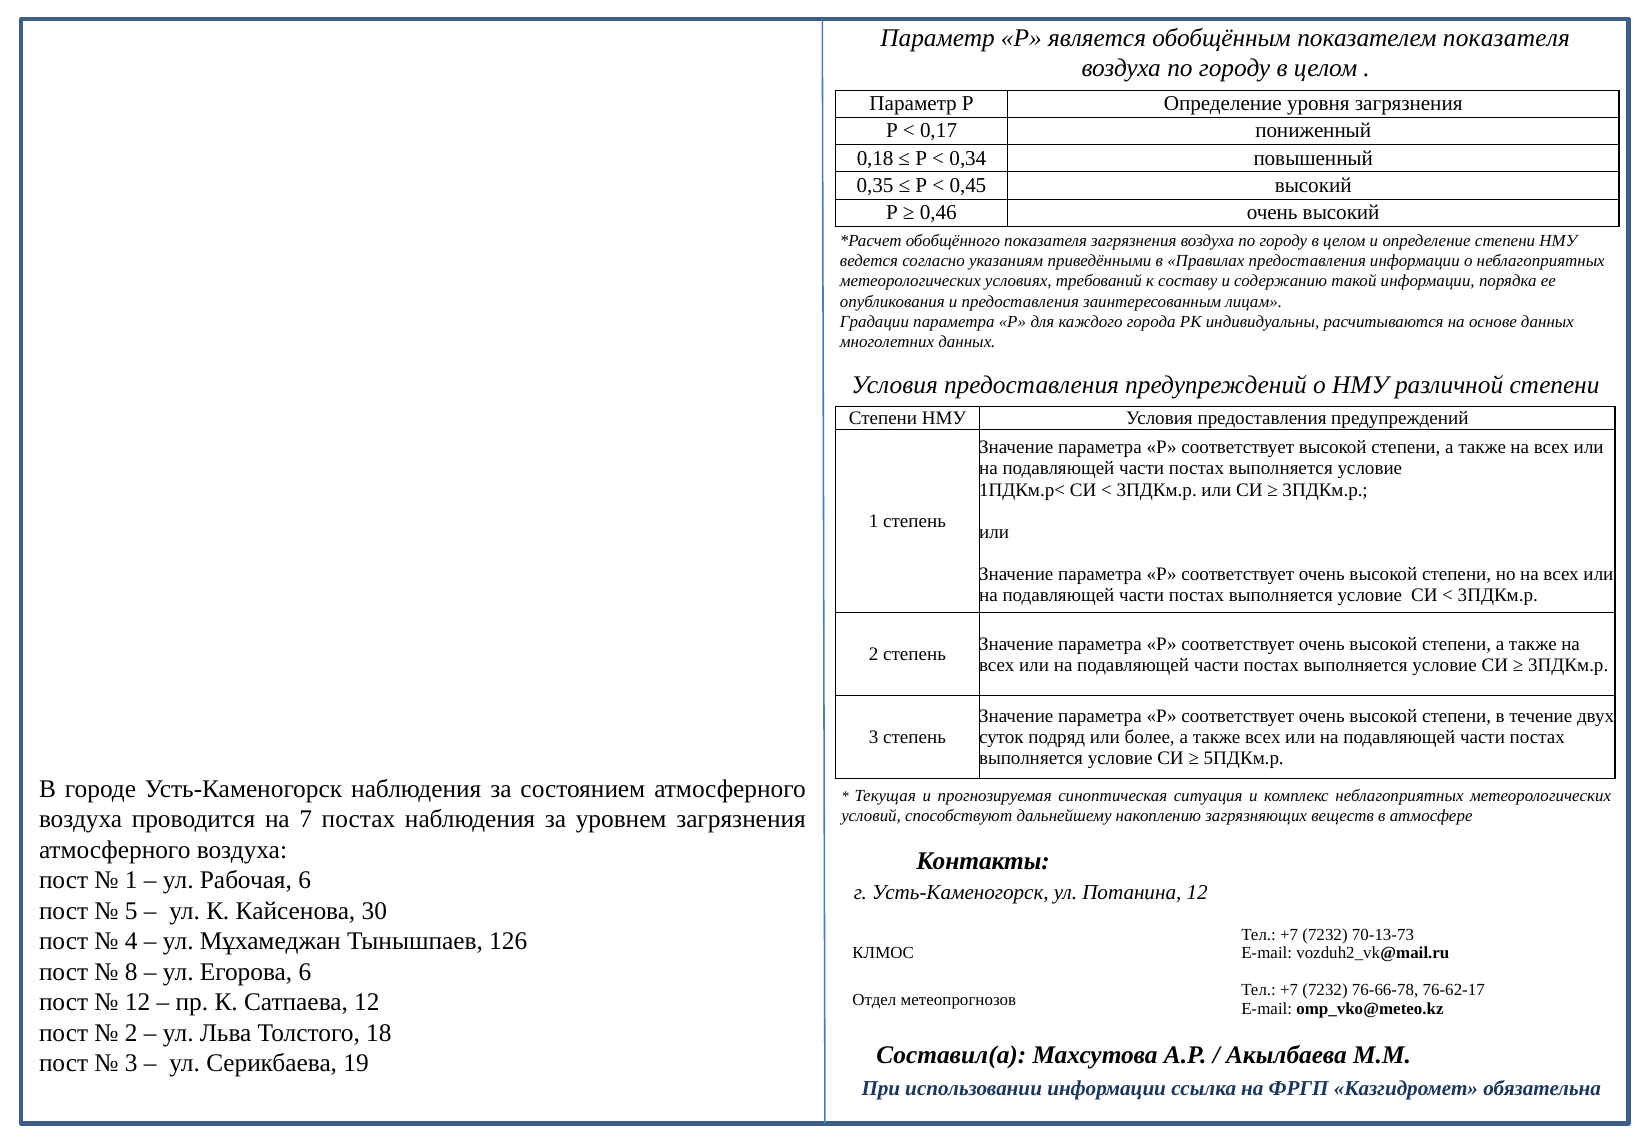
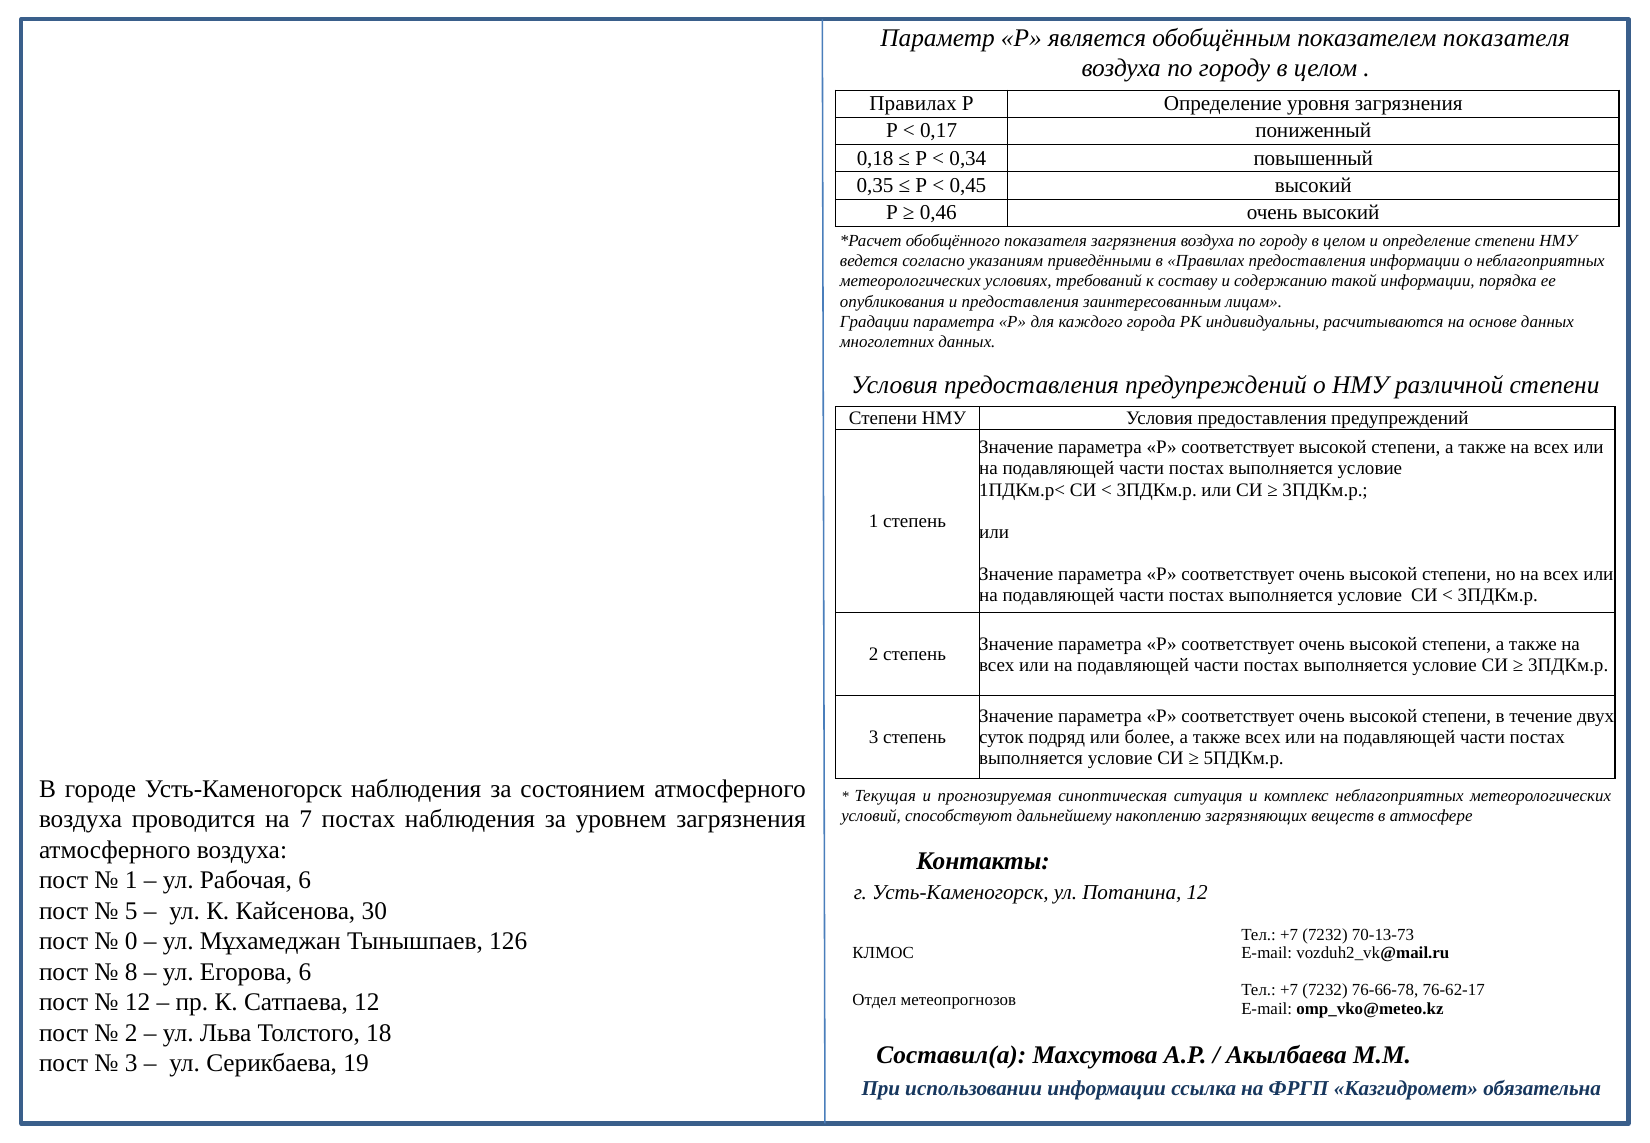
Параметр at (913, 103): Параметр -> Правилах
4: 4 -> 0
